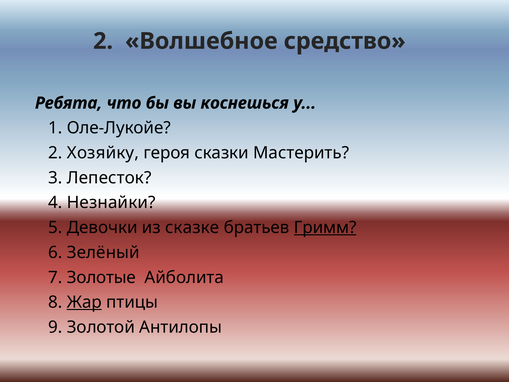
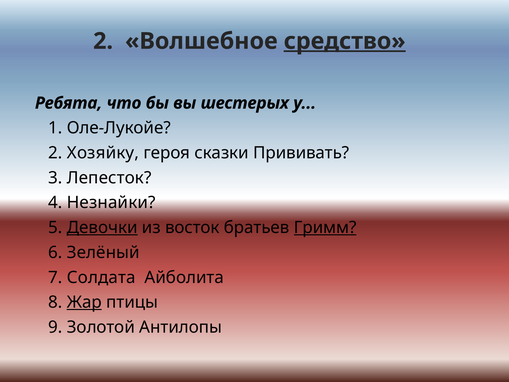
средство underline: none -> present
коснешься: коснешься -> шестерых
Мастерить: Мастерить -> Прививать
Девочки underline: none -> present
сказке: сказке -> восток
Золотые: Золотые -> Солдата
